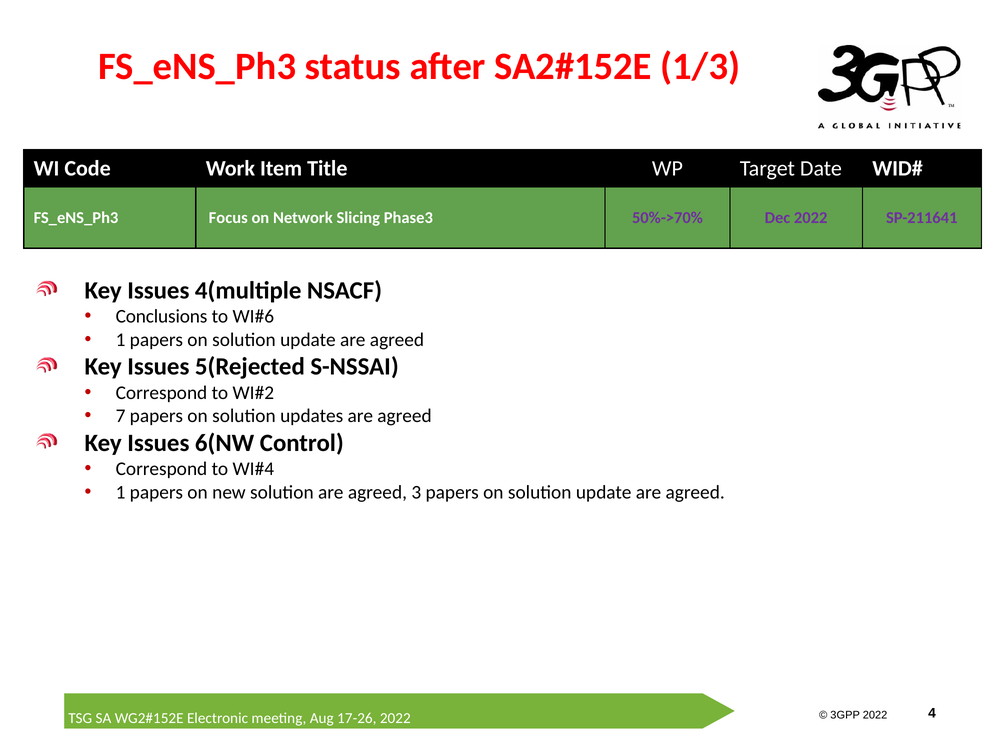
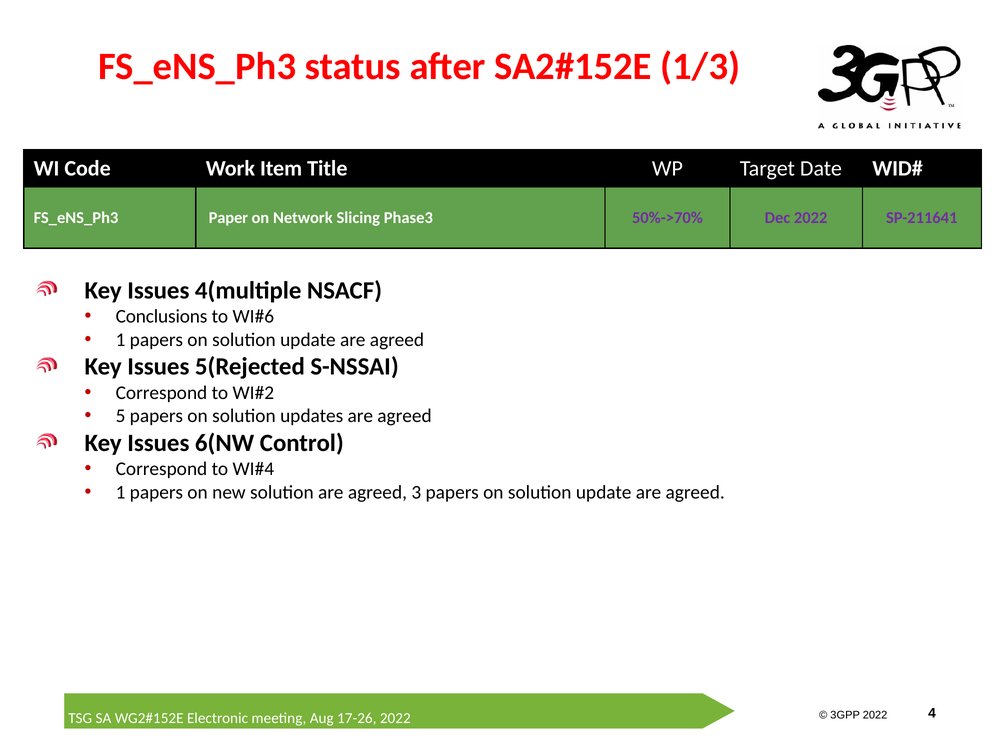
Focus: Focus -> Paper
7: 7 -> 5
